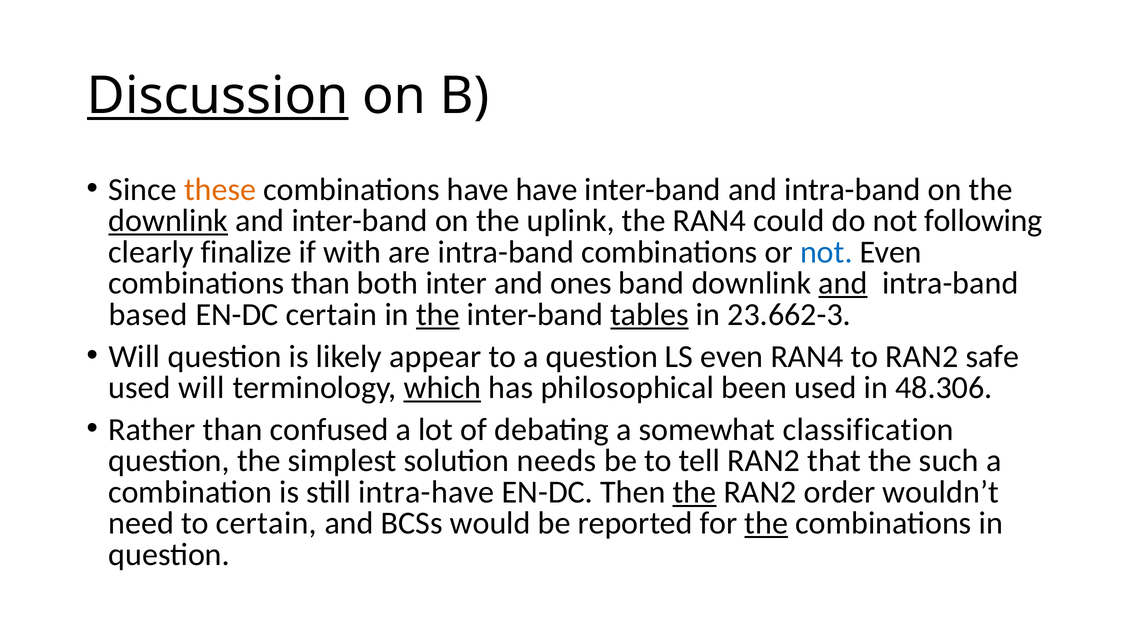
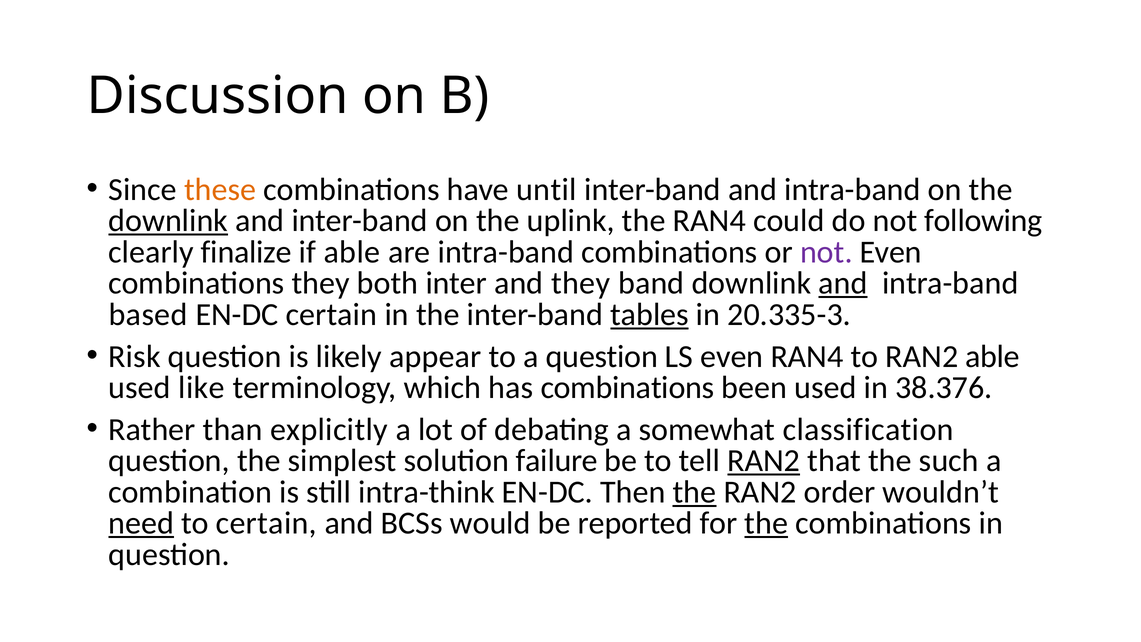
Discussion underline: present -> none
have have: have -> until
if with: with -> able
not at (826, 252) colour: blue -> purple
combinations than: than -> they
and ones: ones -> they
the at (438, 314) underline: present -> none
23.662-3: 23.662-3 -> 20.335-3
Will at (134, 356): Will -> Risk
RAN2 safe: safe -> able
used will: will -> like
which underline: present -> none
has philosophical: philosophical -> combinations
48.306: 48.306 -> 38.376
confused: confused -> explicitly
needs: needs -> failure
RAN2 at (764, 461) underline: none -> present
intra-have: intra-have -> intra-think
need underline: none -> present
